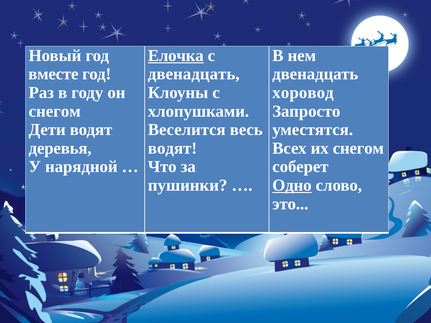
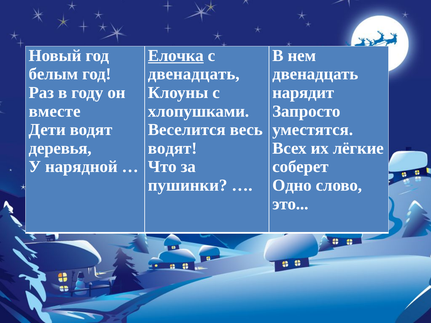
вместе: вместе -> белым
хоровод: хоровод -> нарядит
снегом at (55, 111): снегом -> вместе
их снегом: снегом -> лёгкие
Одно underline: present -> none
